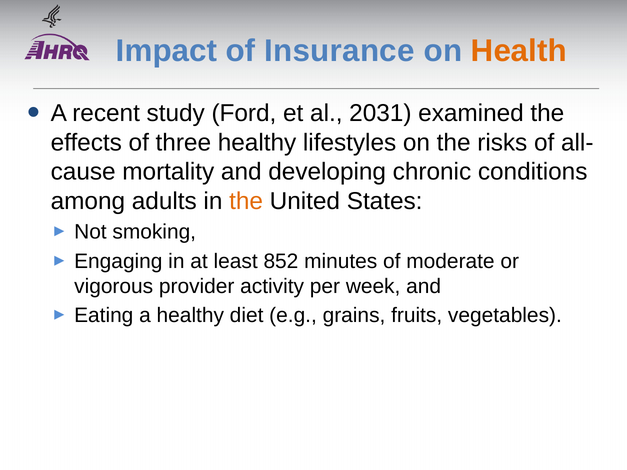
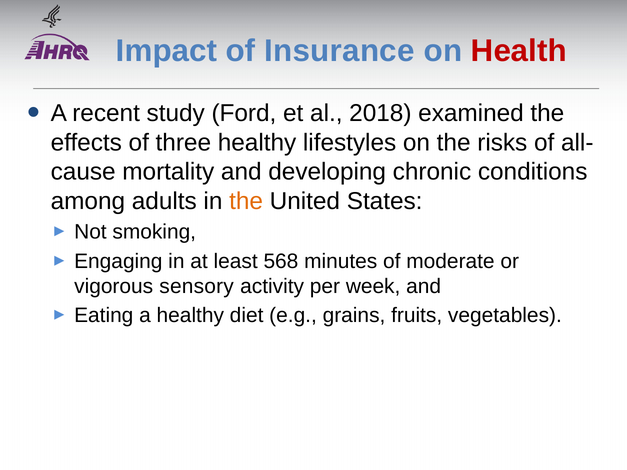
Health colour: orange -> red
2031: 2031 -> 2018
852: 852 -> 568
provider: provider -> sensory
